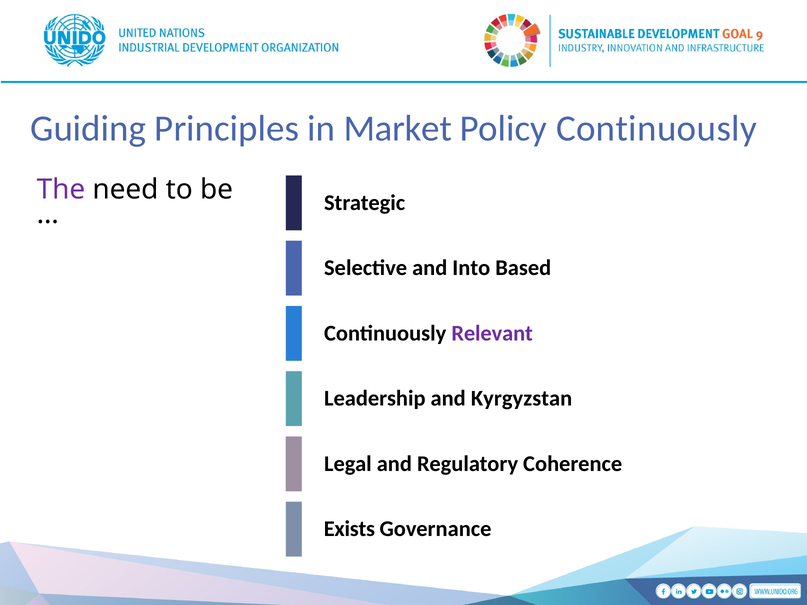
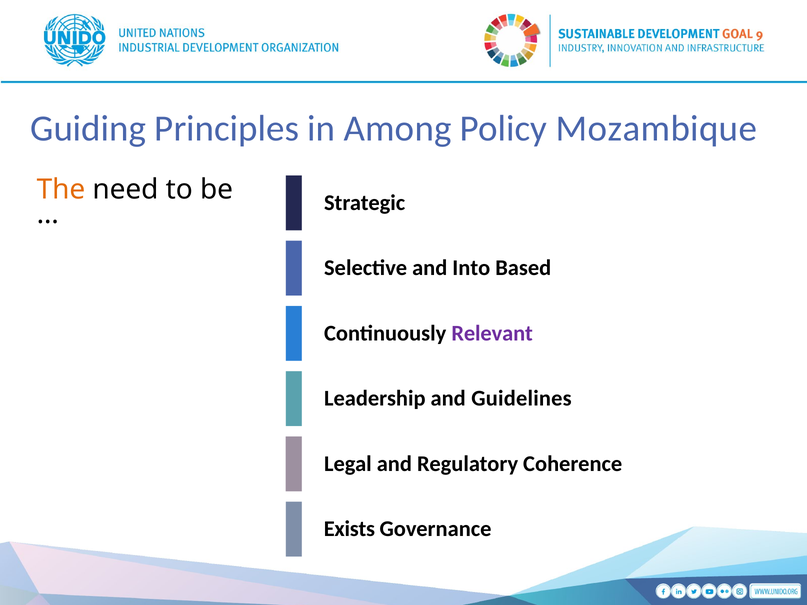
Market: Market -> Among
Policy Continuously: Continuously -> Mozambique
The colour: purple -> orange
Kyrgyzstan: Kyrgyzstan -> Guidelines
